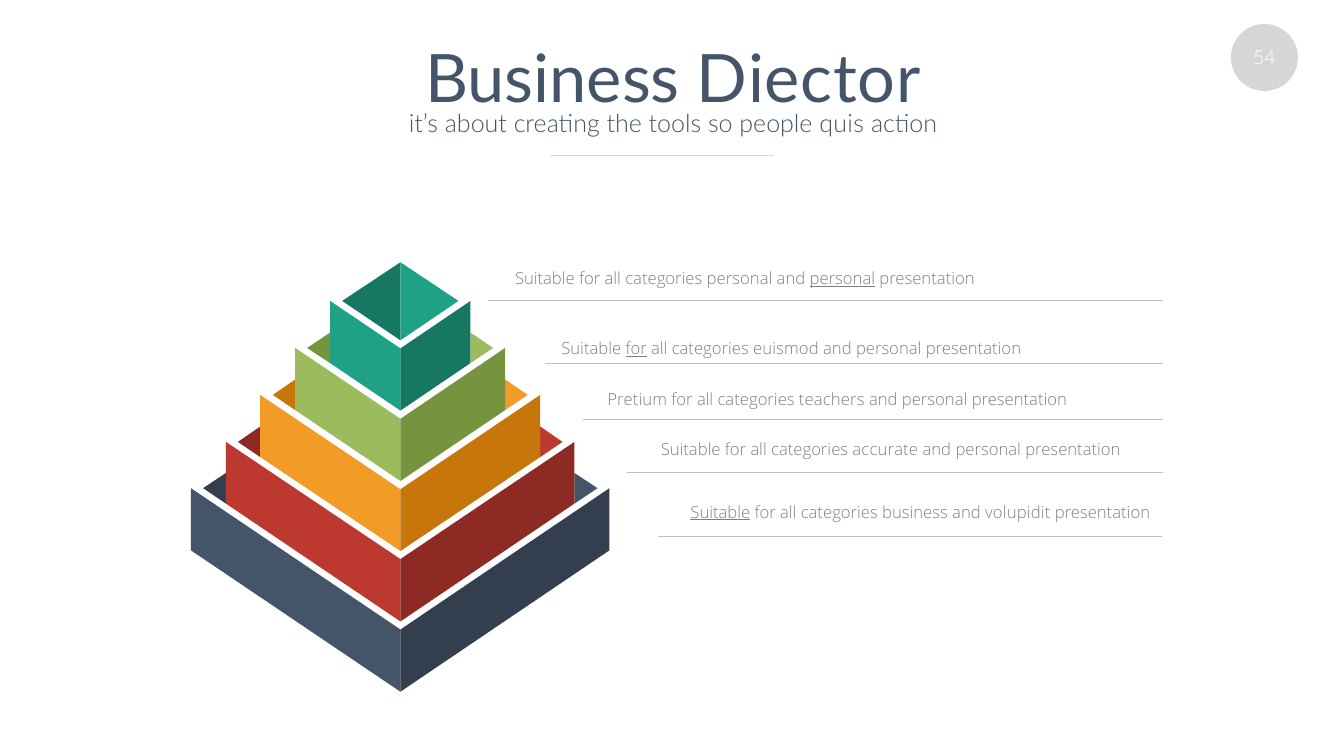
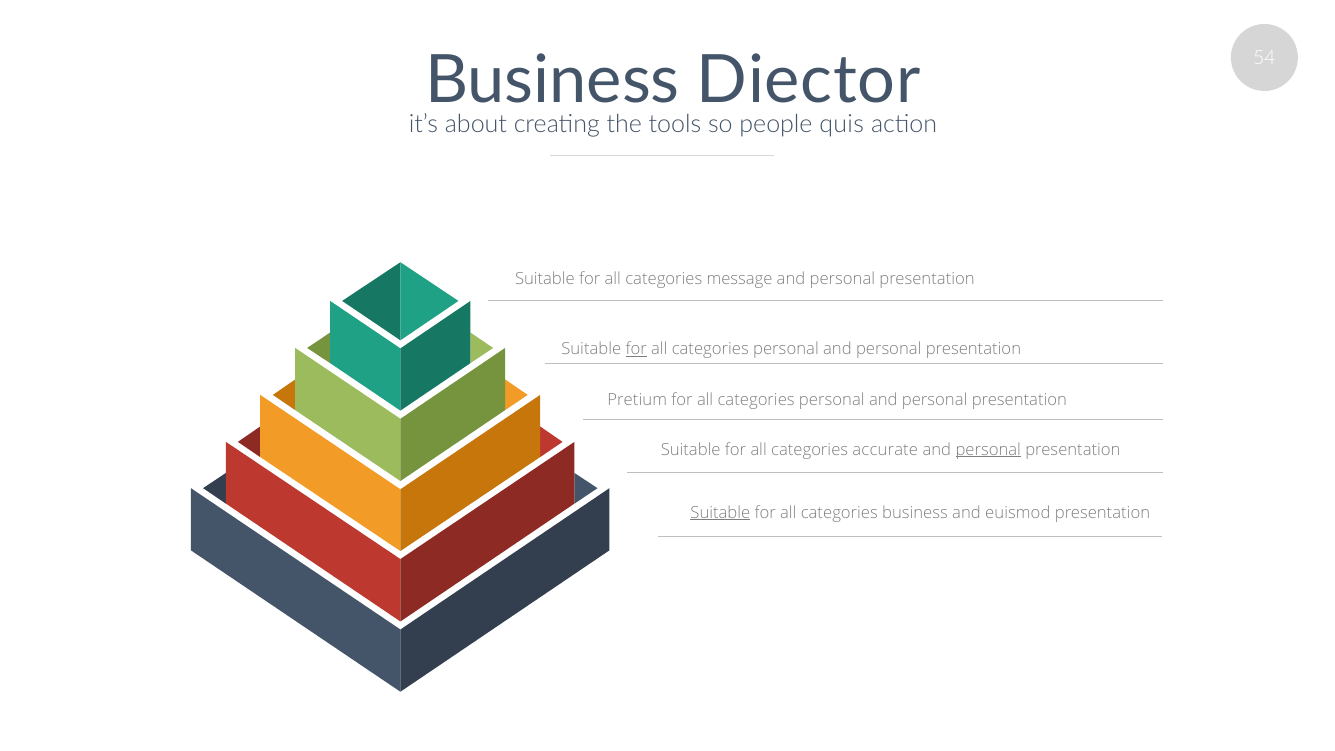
categories personal: personal -> message
personal at (842, 279) underline: present -> none
euismod at (786, 349): euismod -> personal
teachers at (832, 400): teachers -> personal
personal at (988, 449) underline: none -> present
volupidit: volupidit -> euismod
